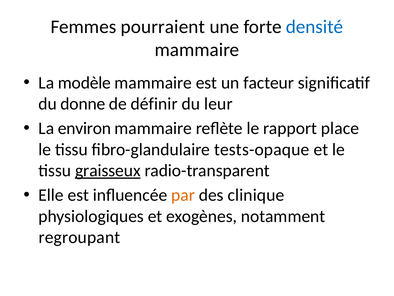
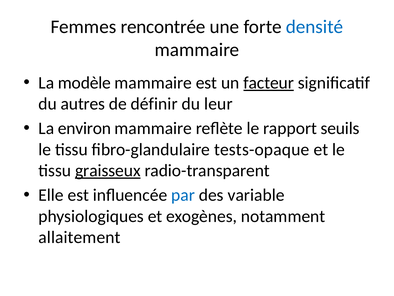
pourraient: pourraient -> rencontrée
facteur underline: none -> present
donne: donne -> autres
place: place -> seuils
par colour: orange -> blue
clinique: clinique -> variable
regroupant: regroupant -> allaitement
